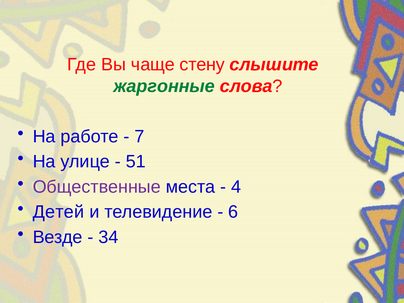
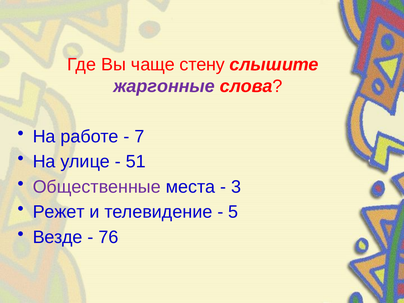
жаргонные colour: green -> purple
4: 4 -> 3
Детей: Детей -> Режет
6: 6 -> 5
34: 34 -> 76
